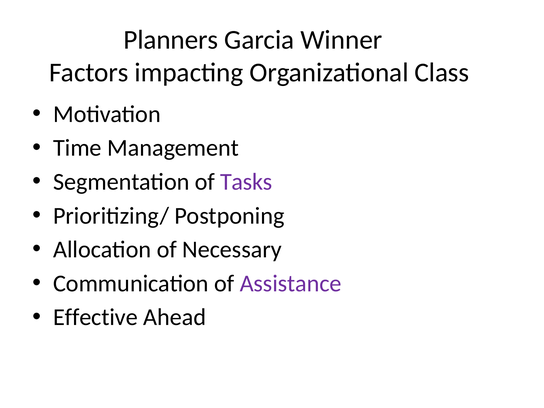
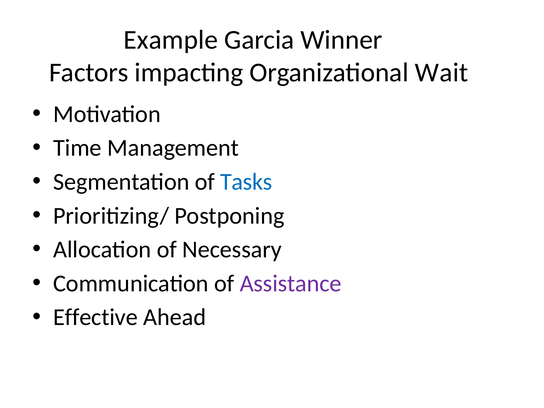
Planners: Planners -> Example
Class: Class -> Wait
Tasks colour: purple -> blue
